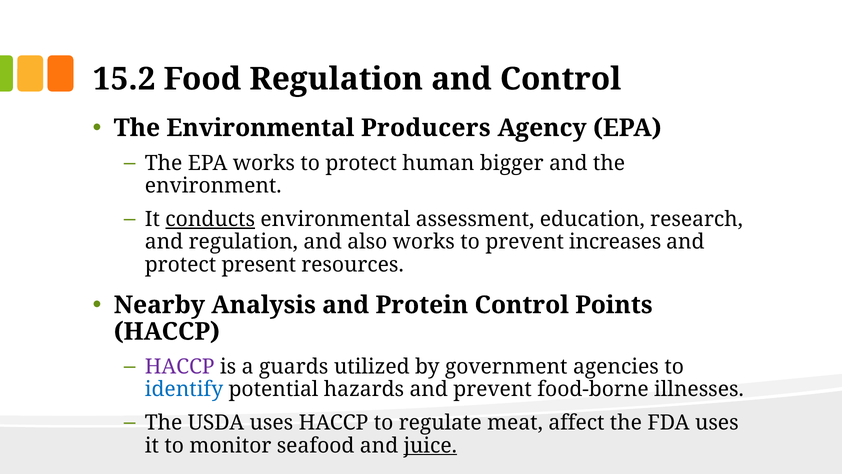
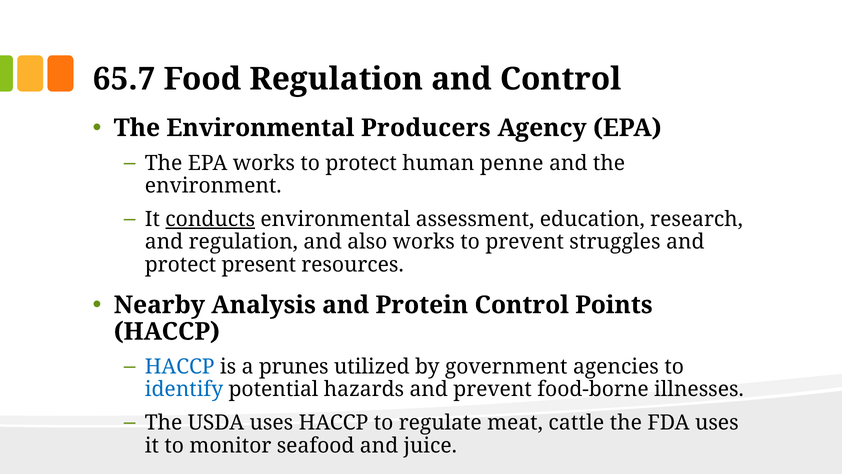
15.2: 15.2 -> 65.7
bigger: bigger -> penne
increases: increases -> struggles
HACCP at (180, 367) colour: purple -> blue
guards: guards -> prunes
affect: affect -> cattle
juice underline: present -> none
